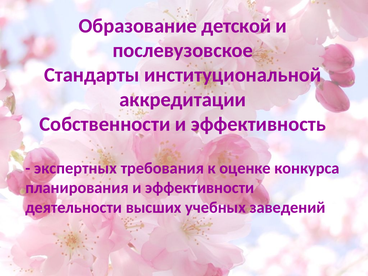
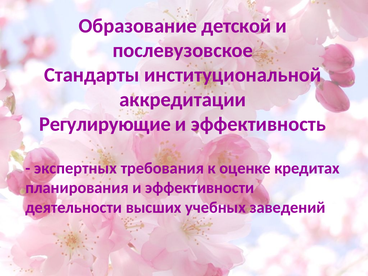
Собственности: Собственности -> Регулирующие
конкурса: конкурса -> кредитах
